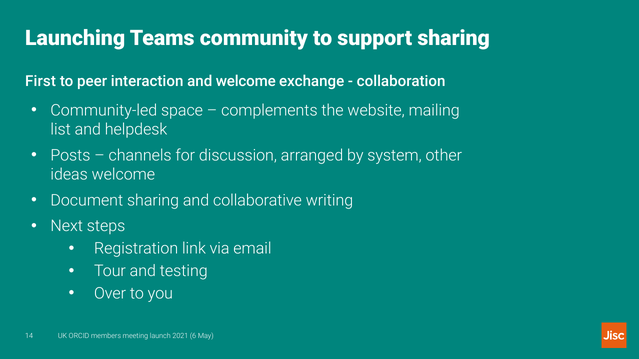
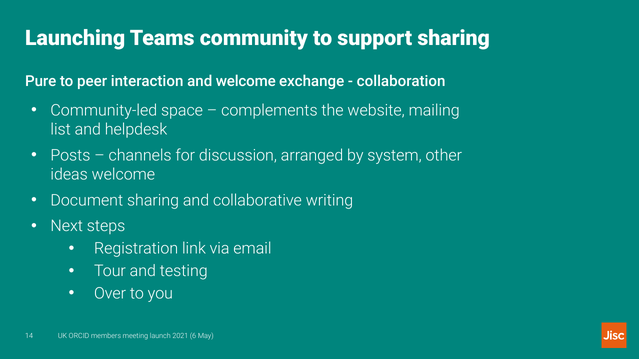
First: First -> Pure
